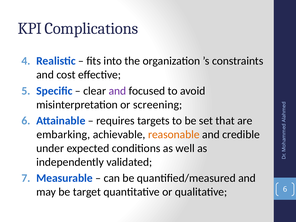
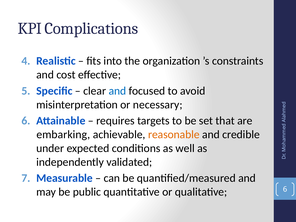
and at (117, 91) colour: purple -> blue
screening: screening -> necessary
target: target -> public
